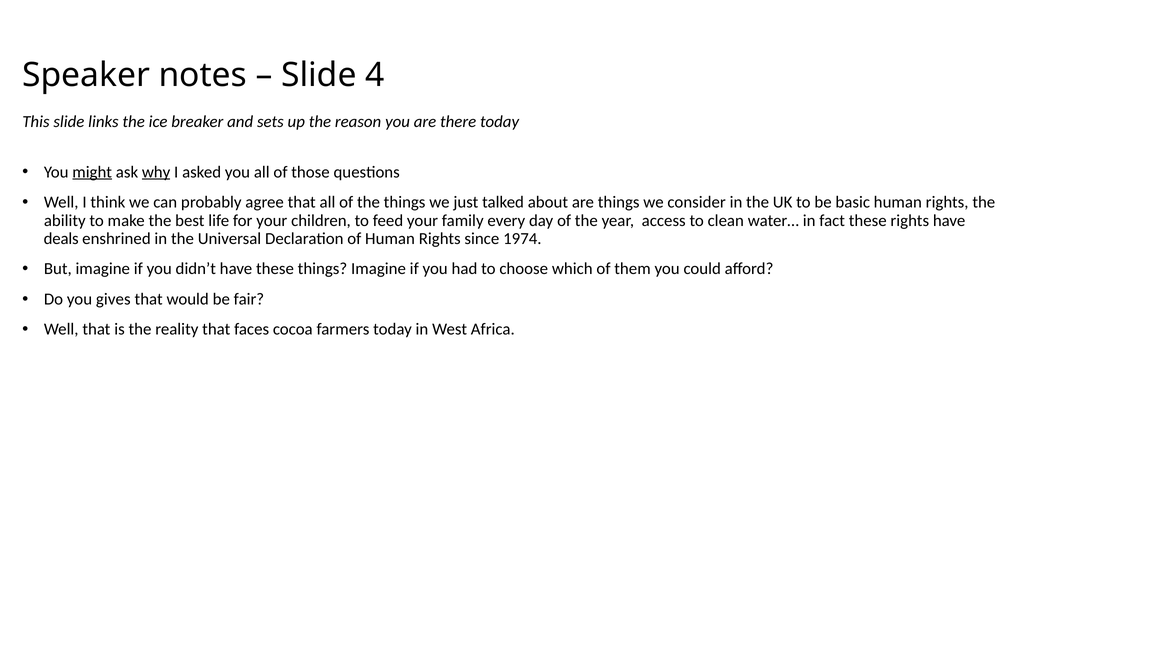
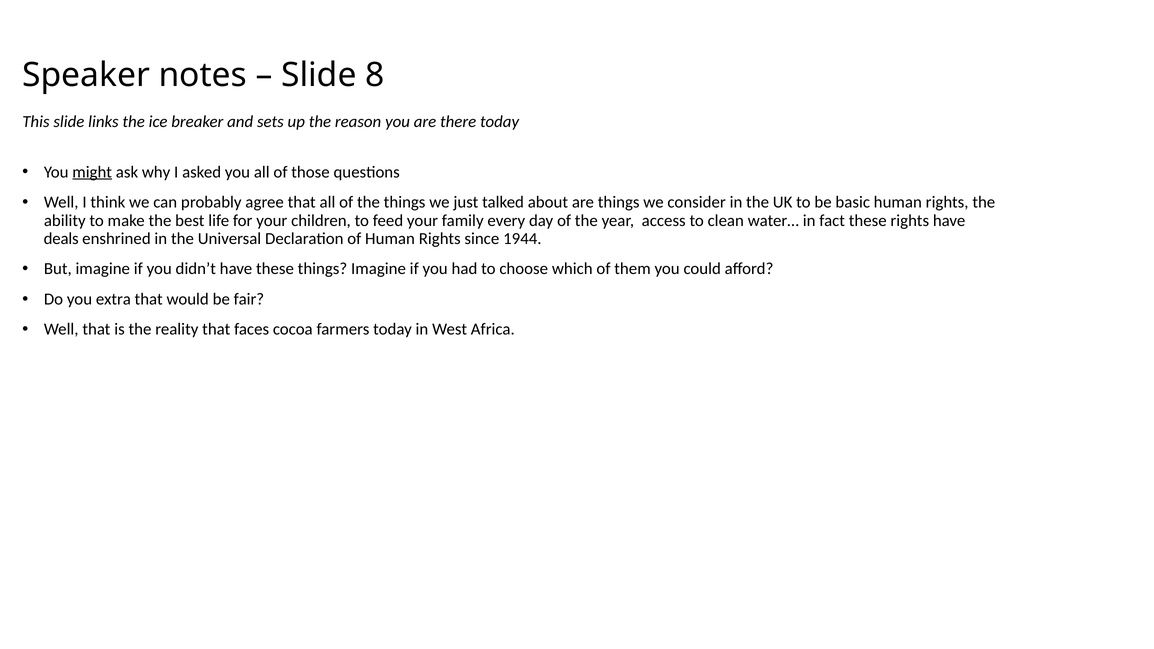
4: 4 -> 8
why underline: present -> none
1974: 1974 -> 1944
gives: gives -> extra
